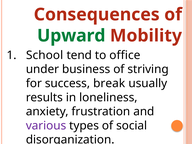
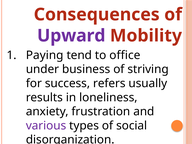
Upward colour: green -> purple
School: School -> Paying
break: break -> refers
